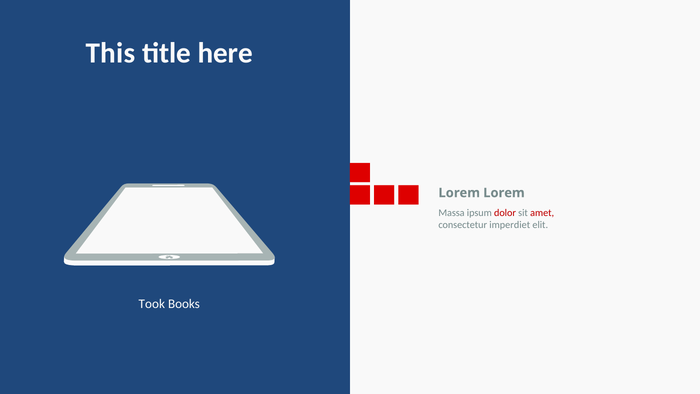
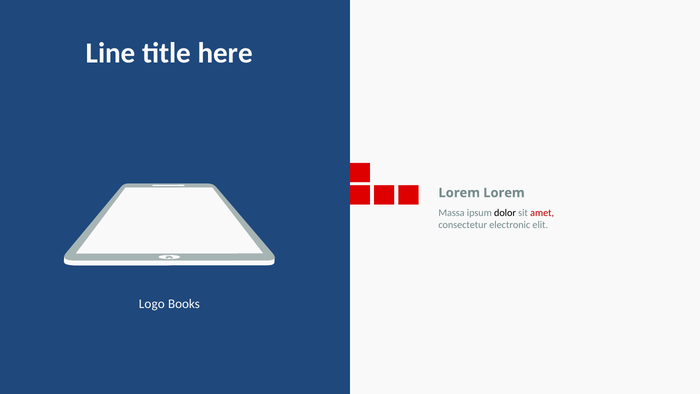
This: This -> Line
dolor colour: red -> black
imperdiet: imperdiet -> electronic
Took: Took -> Logo
